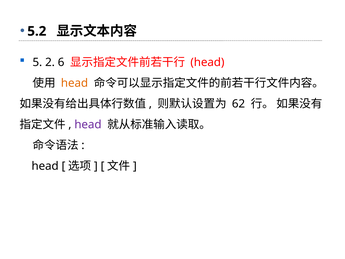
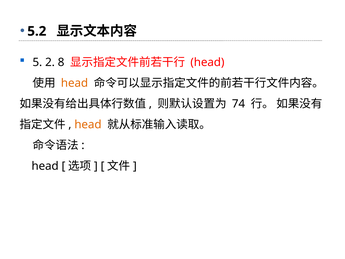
6: 6 -> 8
62: 62 -> 74
head at (88, 124) colour: purple -> orange
